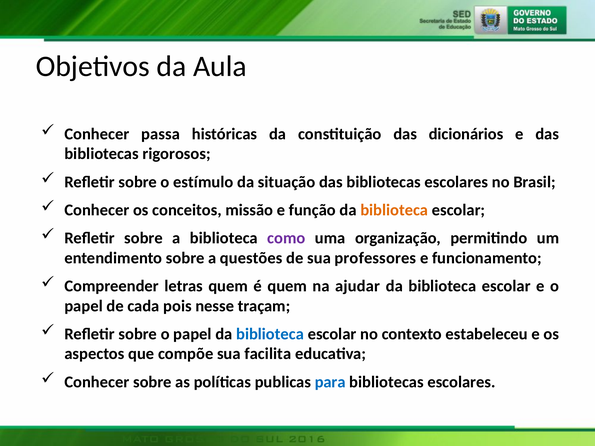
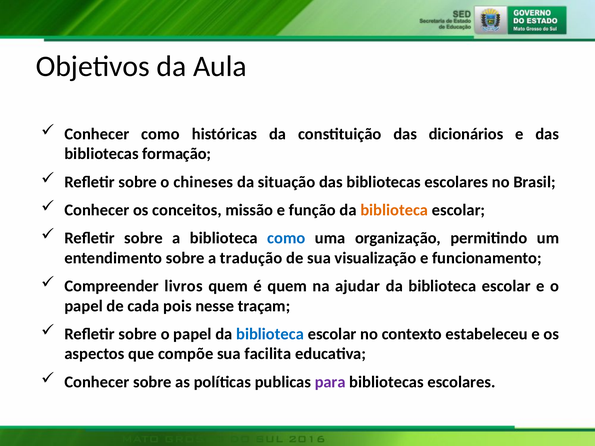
Conhecer passa: passa -> como
rigorosos: rigorosos -> formação
estímulo: estímulo -> chineses
como at (286, 238) colour: purple -> blue
questões: questões -> tradução
professores: professores -> visualização
letras: letras -> livros
para colour: blue -> purple
